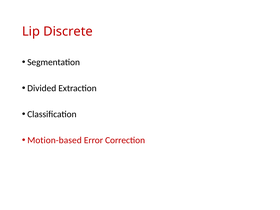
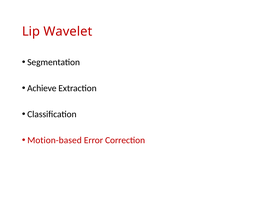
Discrete: Discrete -> Wavelet
Divided: Divided -> Achieve
